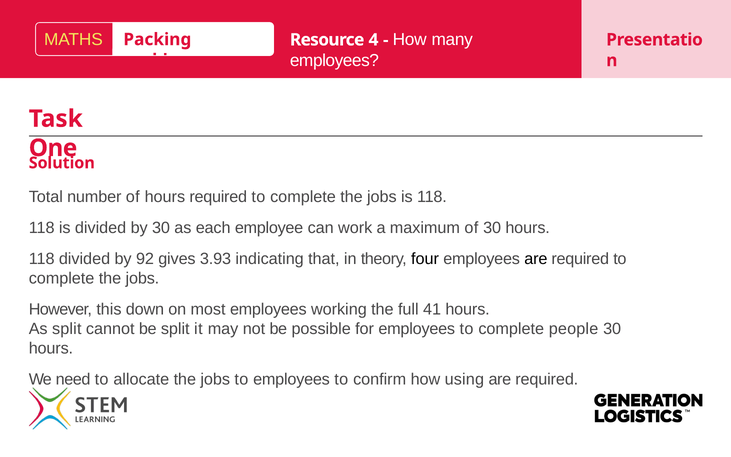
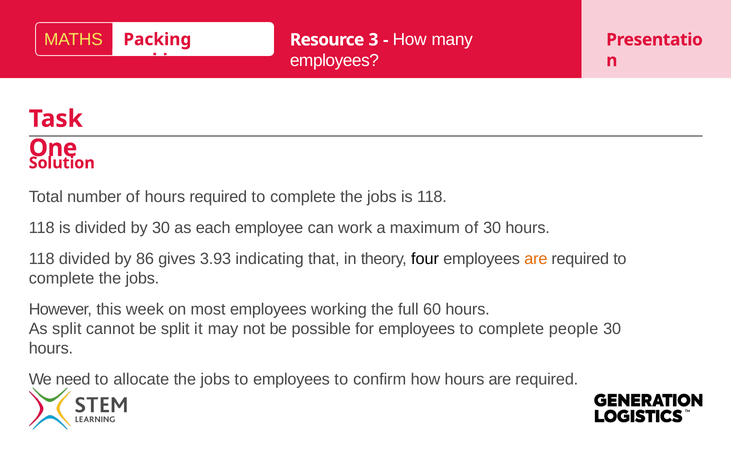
4: 4 -> 3
92: 92 -> 86
are at (536, 258) colour: black -> orange
down: down -> week
41: 41 -> 60
how using: using -> hours
